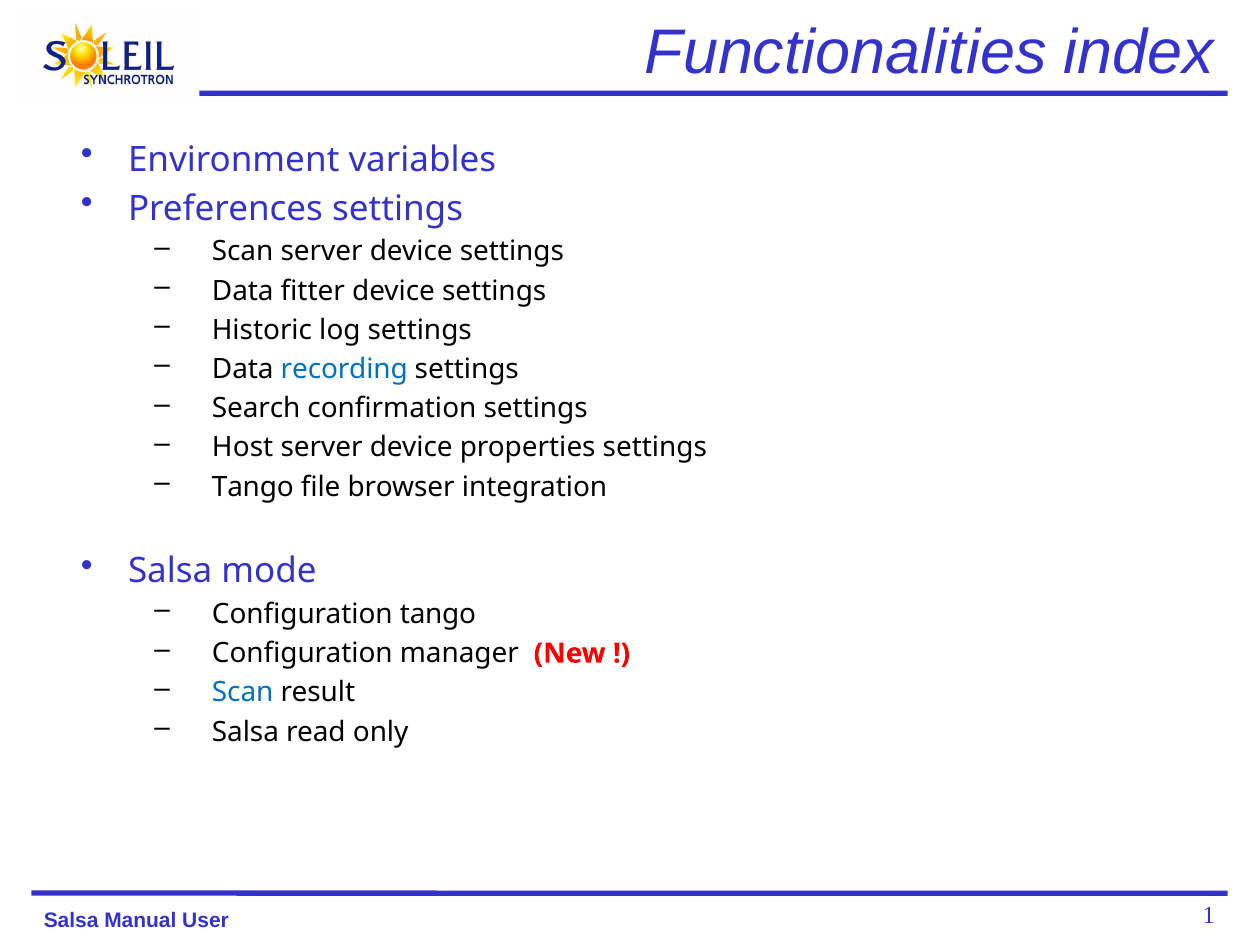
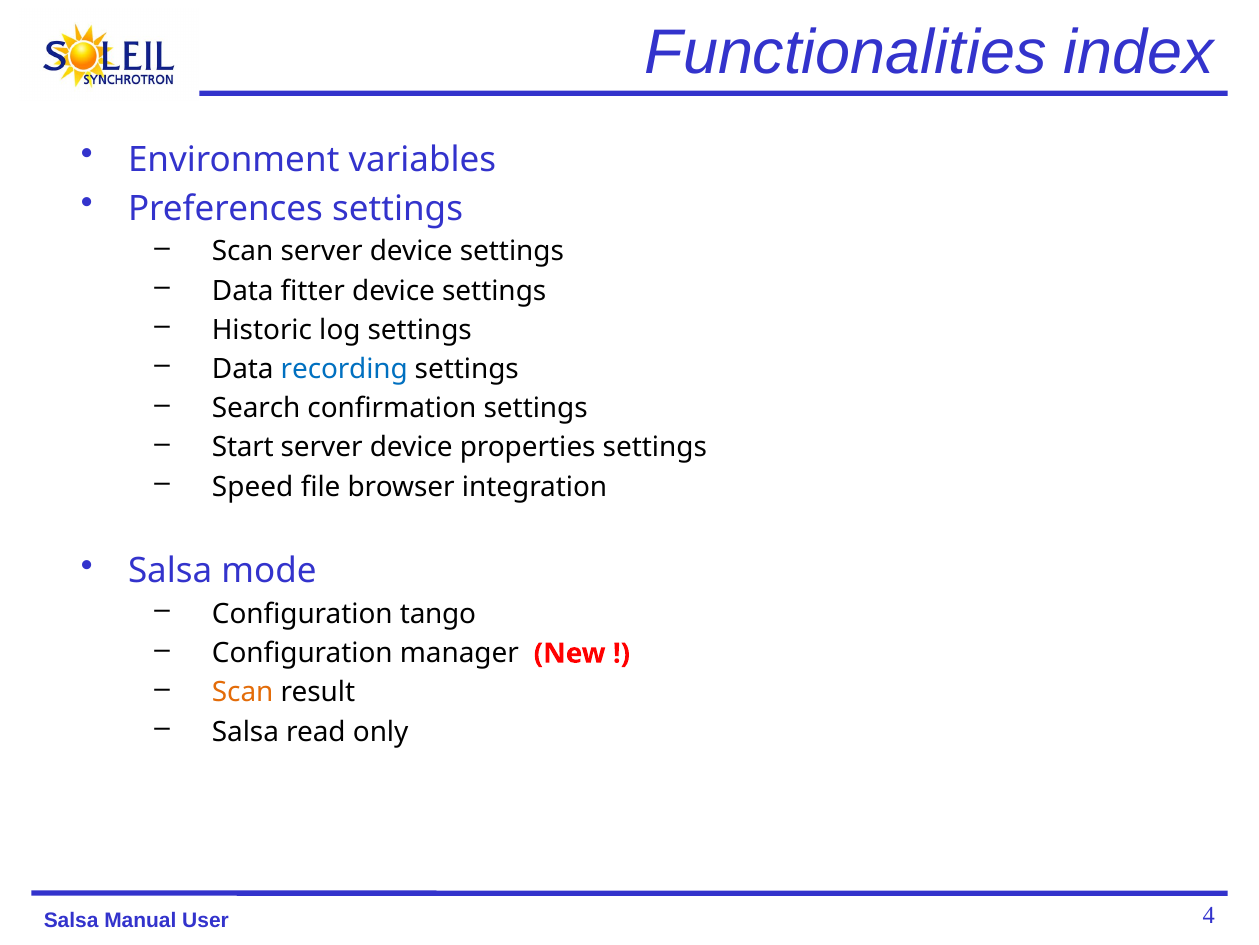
Host: Host -> Start
Tango at (253, 486): Tango -> Speed
Scan at (243, 692) colour: blue -> orange
1: 1 -> 4
